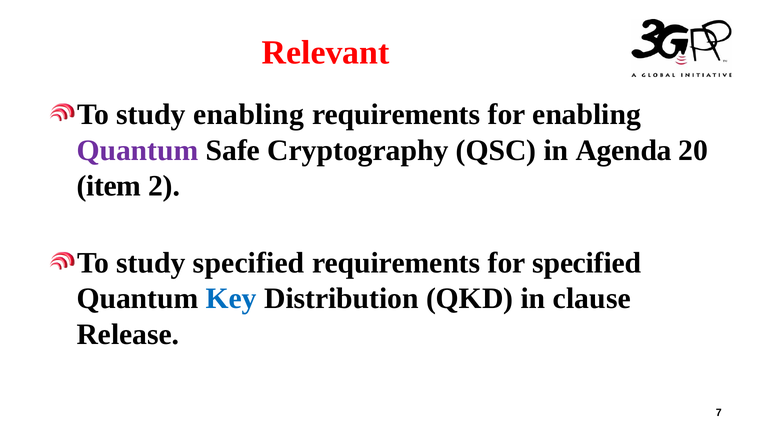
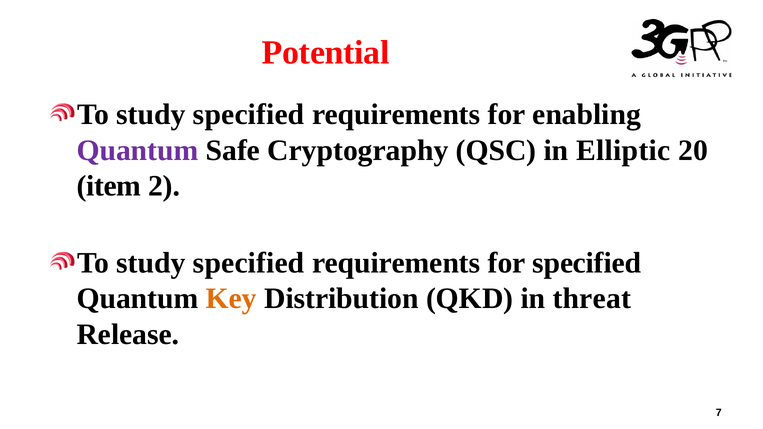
Relevant: Relevant -> Potential
enabling at (249, 115): enabling -> specified
Agenda: Agenda -> Elliptic
Key colour: blue -> orange
clause: clause -> threat
